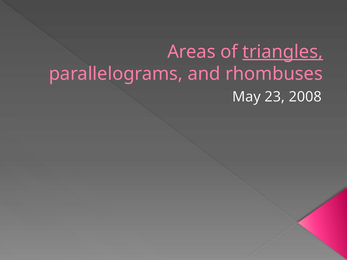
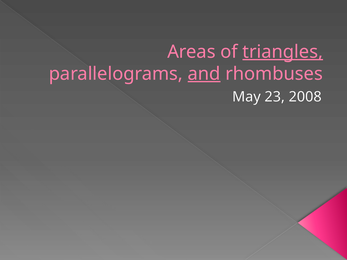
and underline: none -> present
